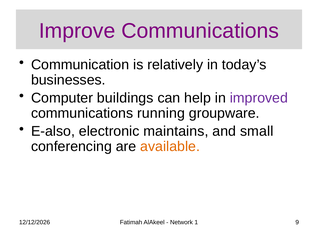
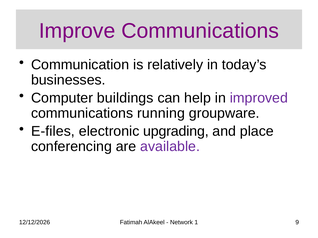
E-also: E-also -> E-files
maintains: maintains -> upgrading
small: small -> place
available colour: orange -> purple
